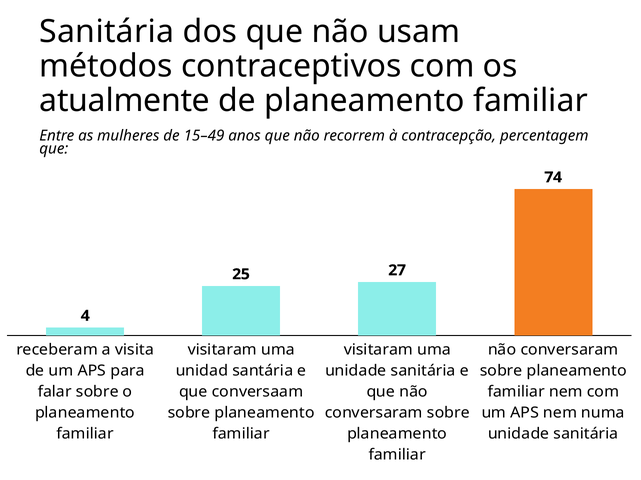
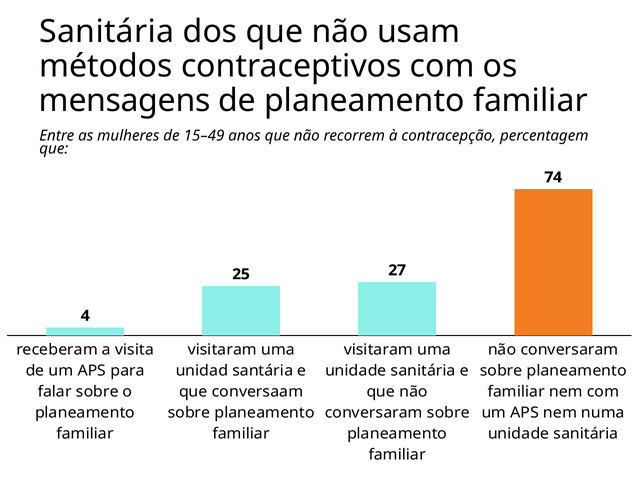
atualmente: atualmente -> mensagens
